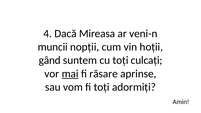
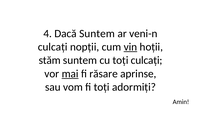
Dacă Mireasa: Mireasa -> Suntem
muncii at (53, 47): muncii -> culcați
vin underline: none -> present
gând: gând -> stăm
